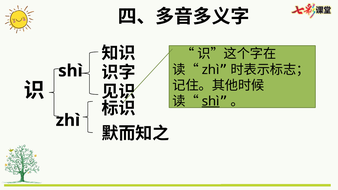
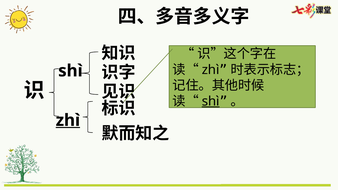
zhì at (68, 120) underline: none -> present
